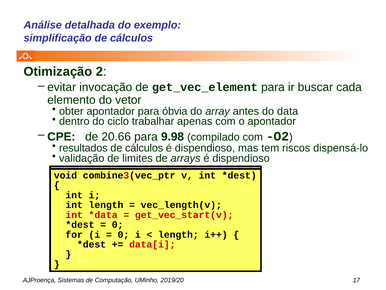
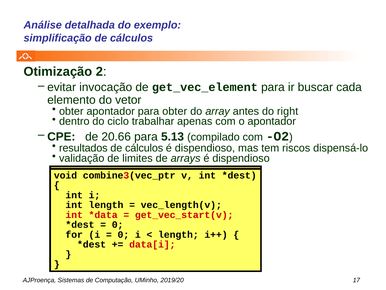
para óbvia: óbvia -> obter
data: data -> right
9.98: 9.98 -> 5.13
